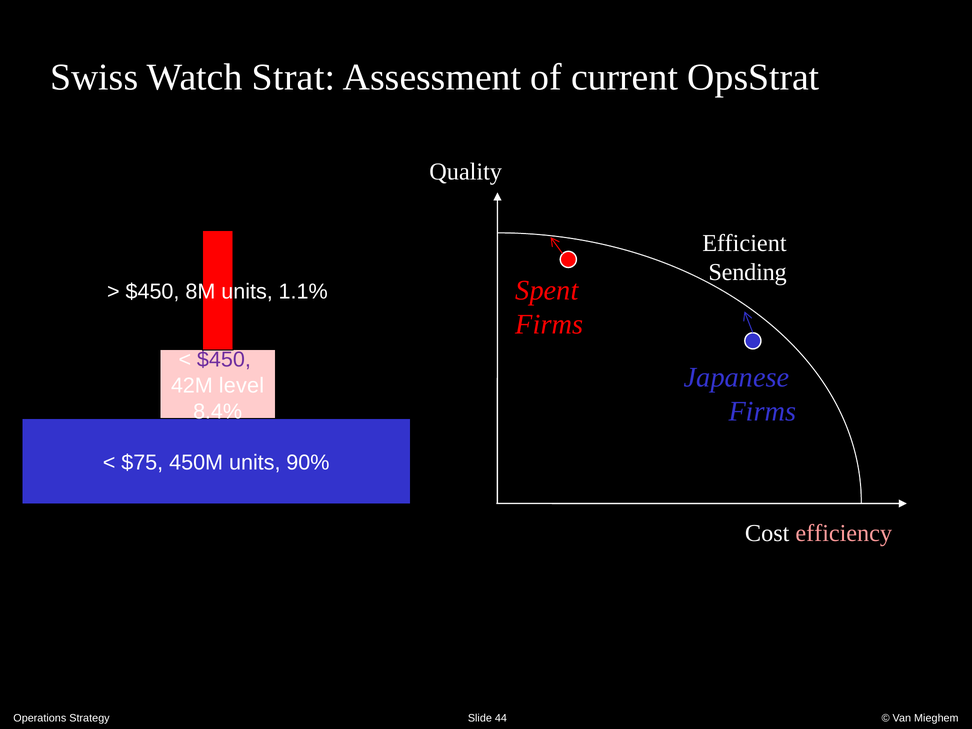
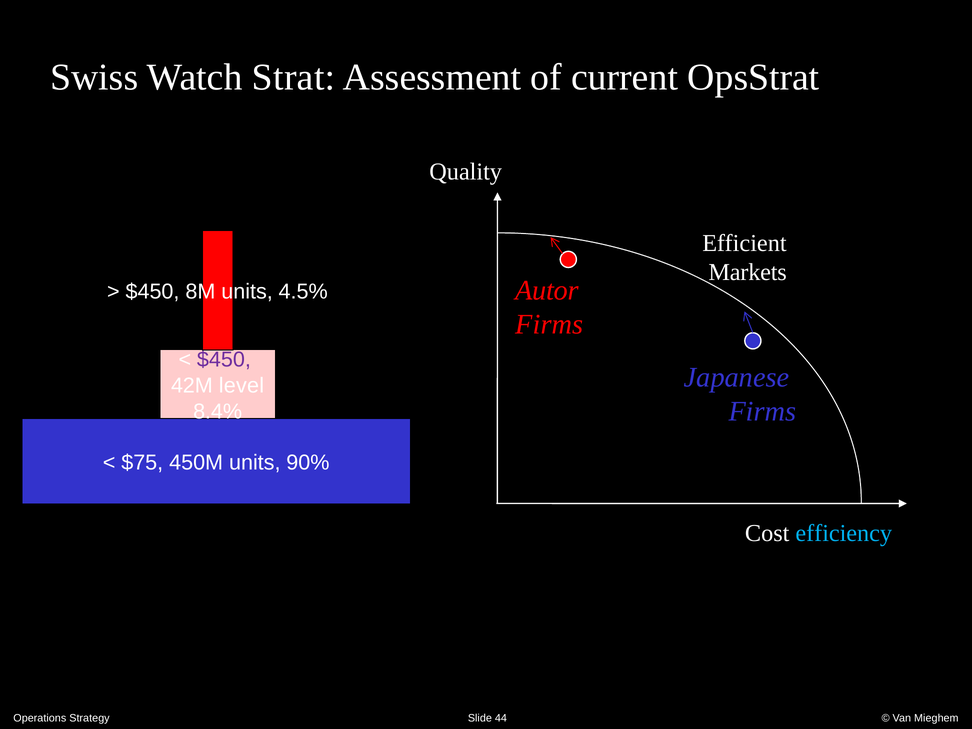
Sending: Sending -> Markets
Spent: Spent -> Autor
1.1%: 1.1% -> 4.5%
efficiency colour: pink -> light blue
